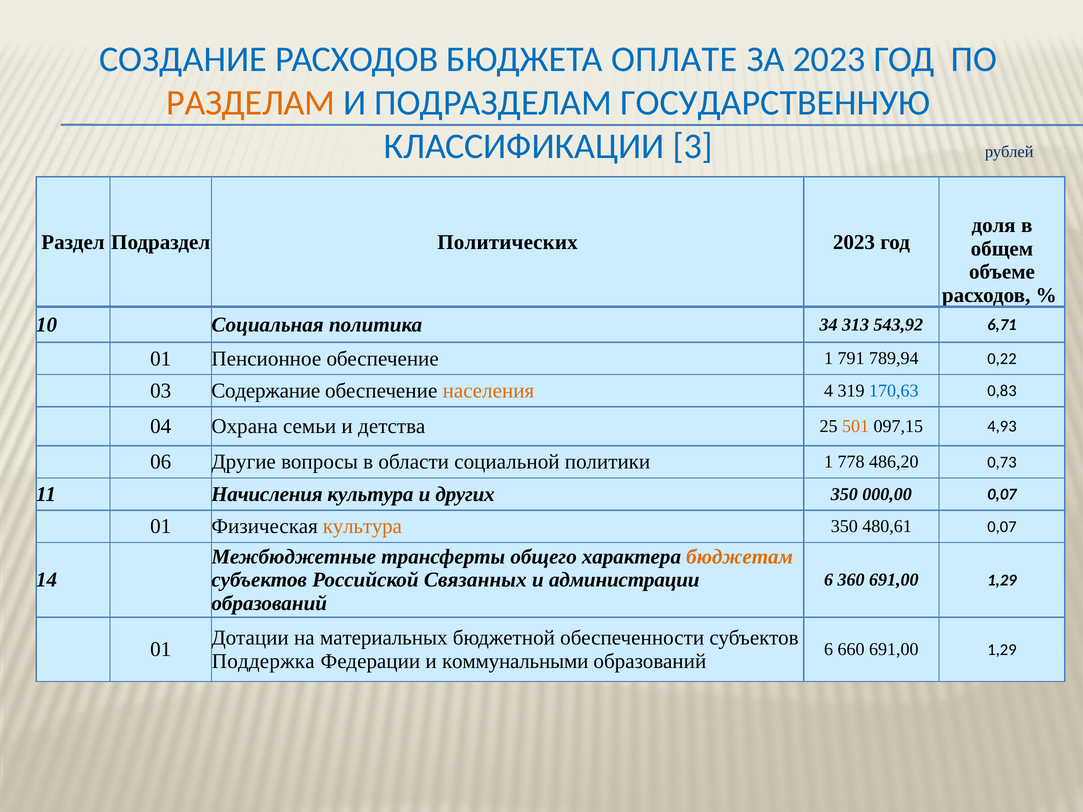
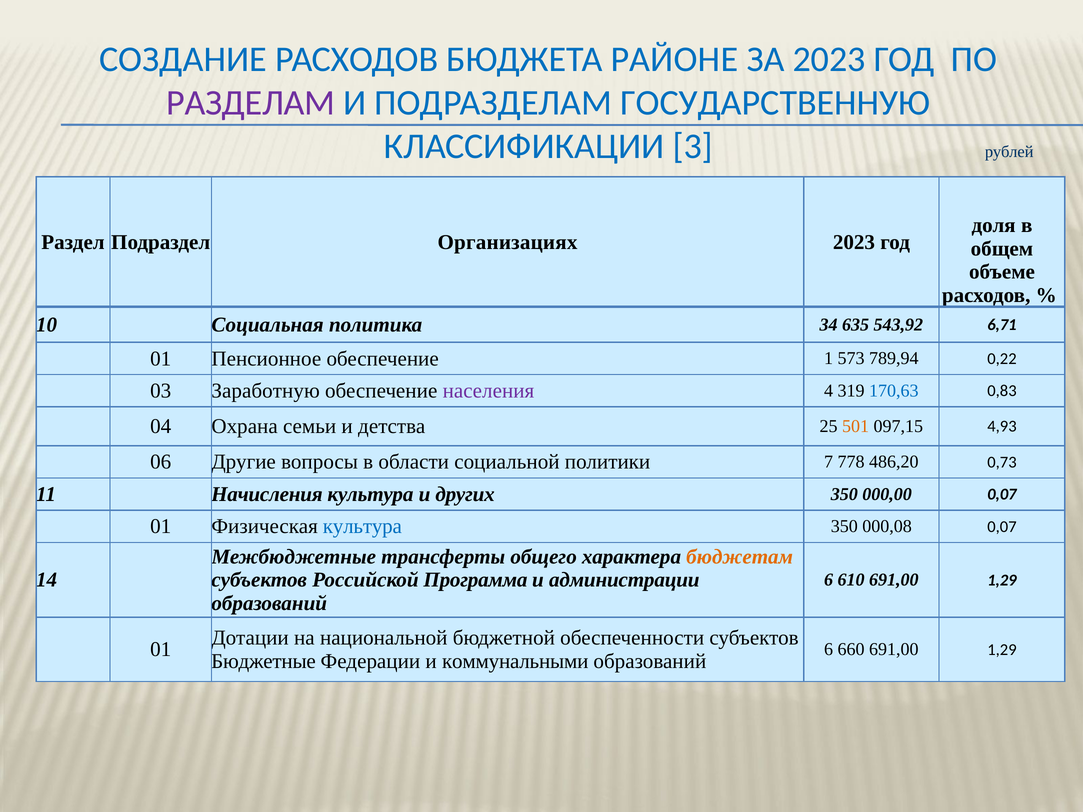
ОПЛАТЕ: ОПЛАТЕ -> РАЙОНЕ
РАЗДЕЛАМ colour: orange -> purple
Политических: Политических -> Организациях
313: 313 -> 635
791: 791 -> 573
Содержание: Содержание -> Заработную
населения colour: orange -> purple
политики 1: 1 -> 7
культура at (362, 527) colour: orange -> blue
480,61: 480,61 -> 000,08
Связанных: Связанных -> Программа
360: 360 -> 610
материальных: материальных -> национальной
Поддержка: Поддержка -> Бюджетные
